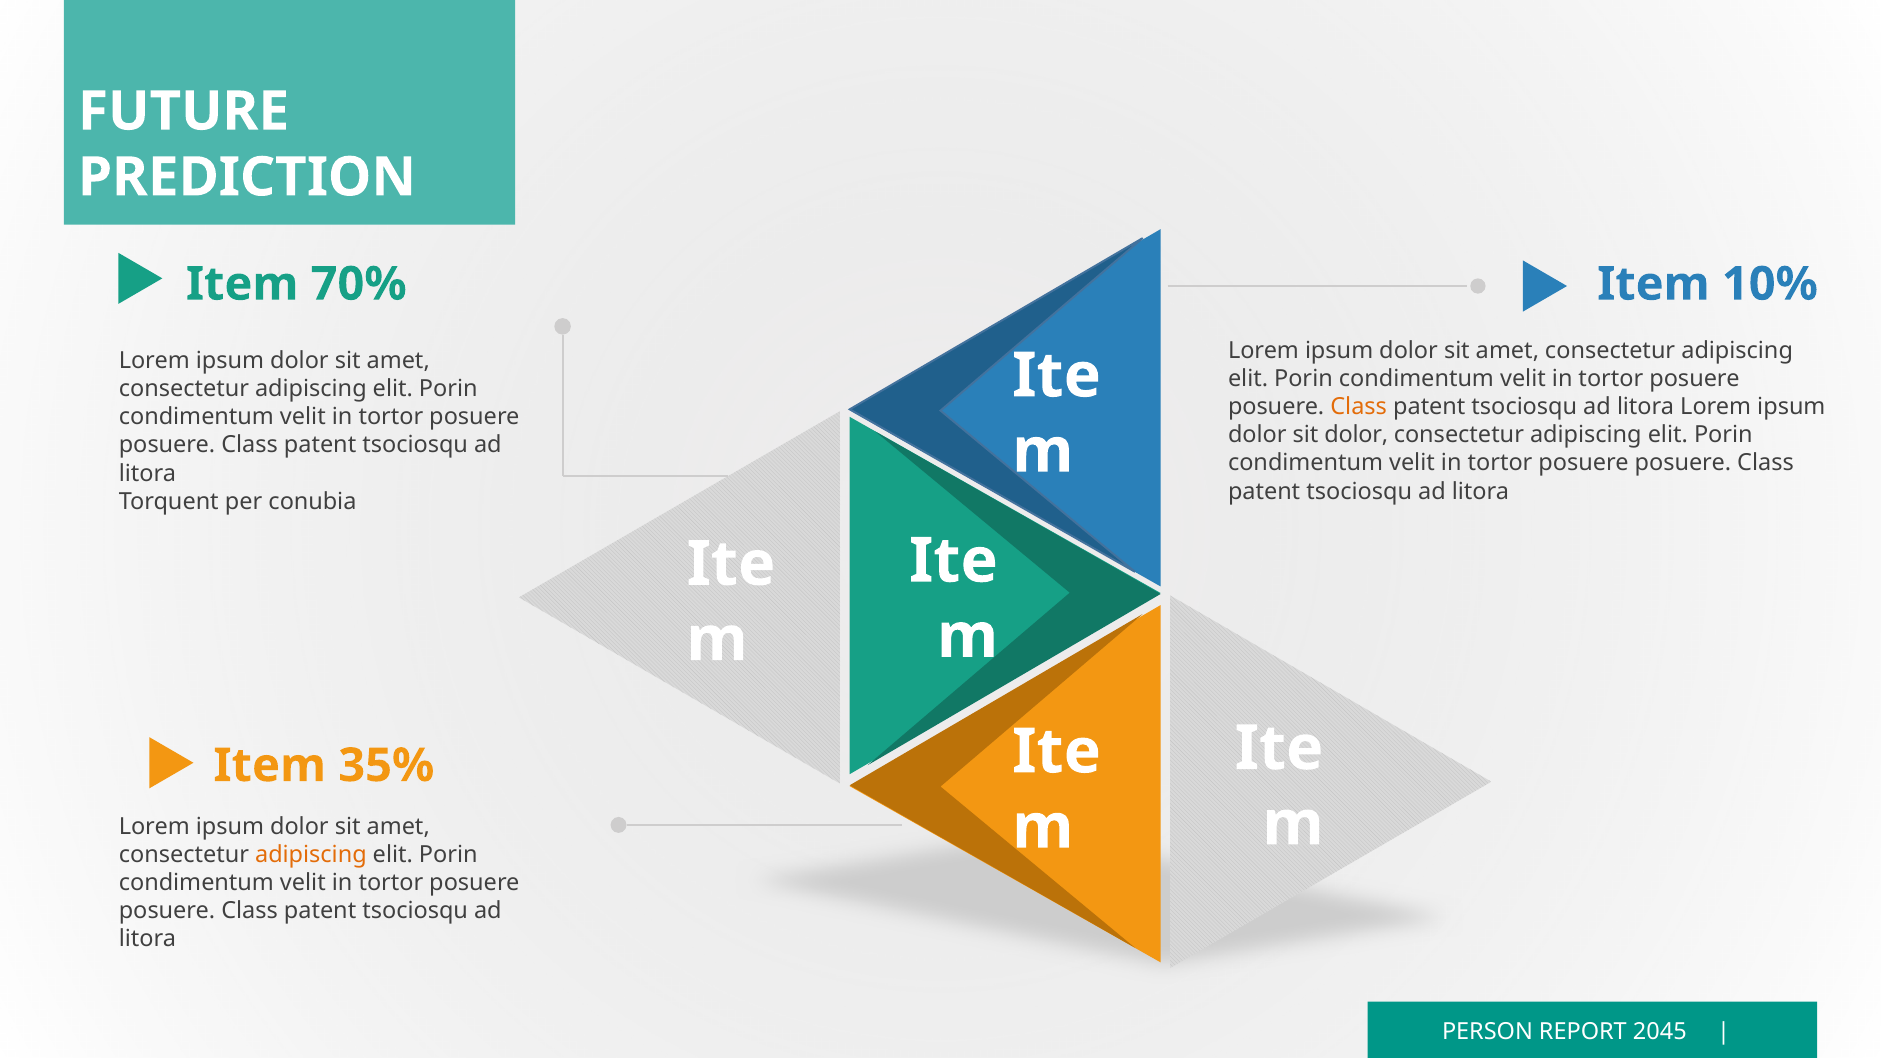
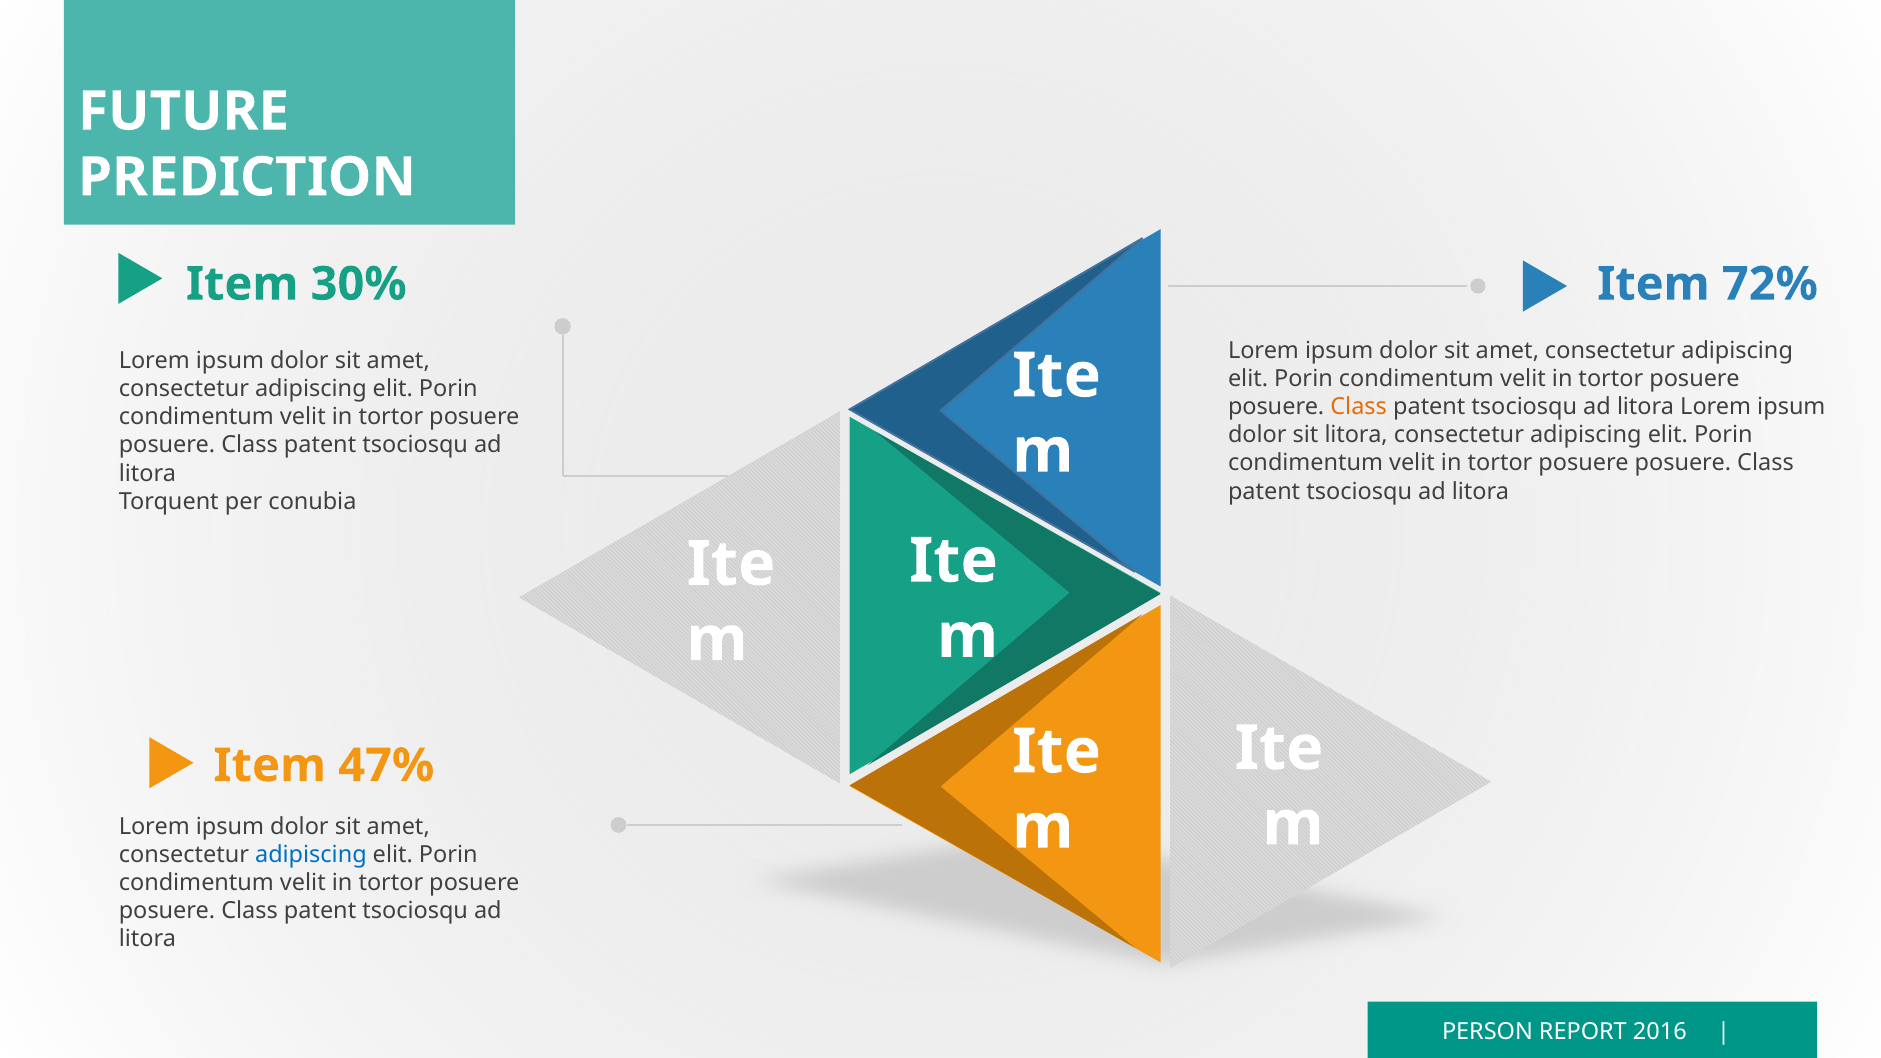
70%: 70% -> 30%
10%: 10% -> 72%
sit dolor: dolor -> litora
35%: 35% -> 47%
adipiscing at (311, 855) colour: orange -> blue
2045: 2045 -> 2016
